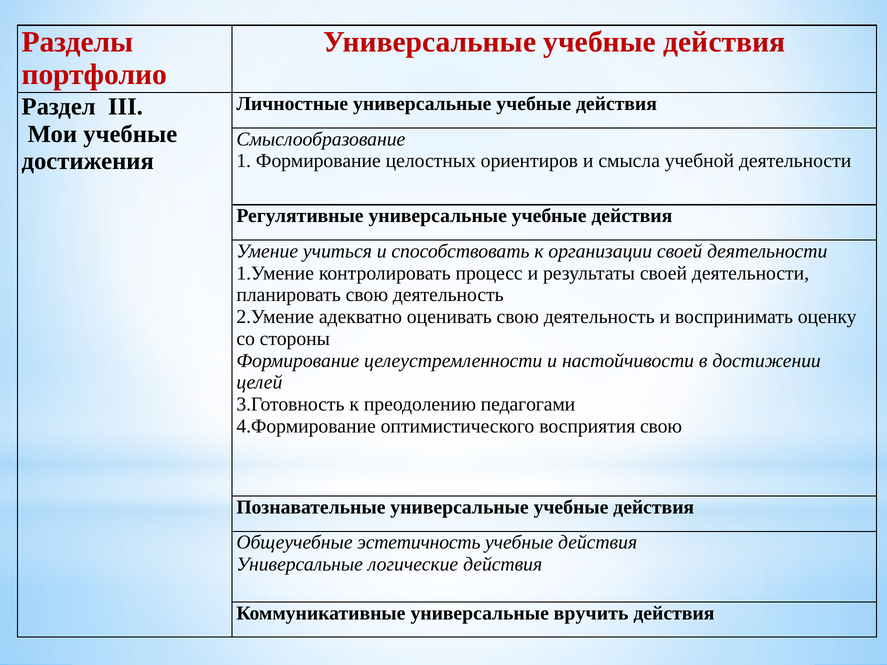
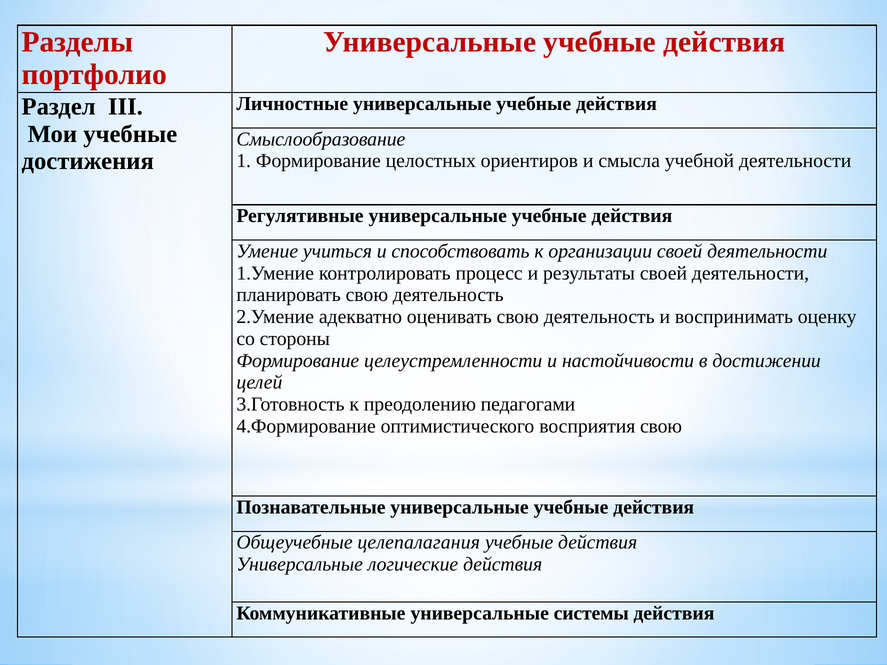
эстетичность: эстетичность -> целепалагания
вручить: вручить -> системы
